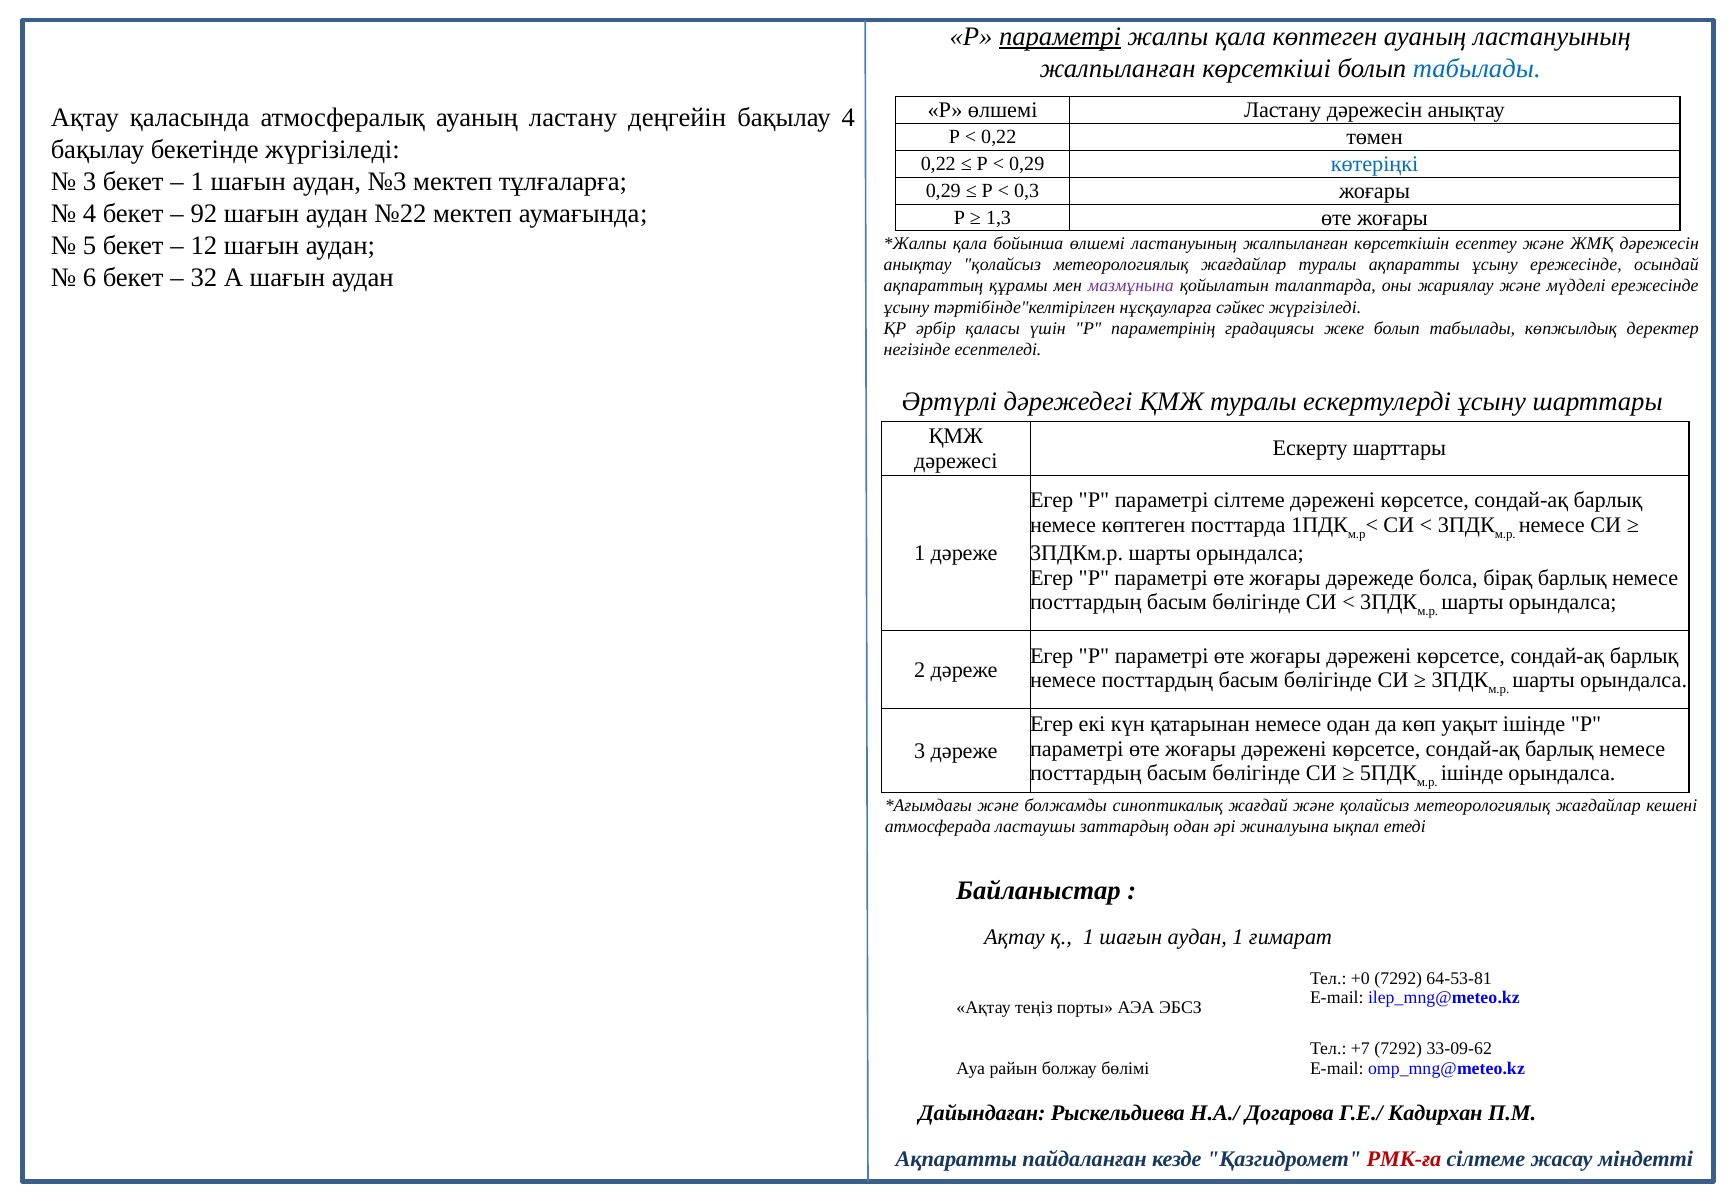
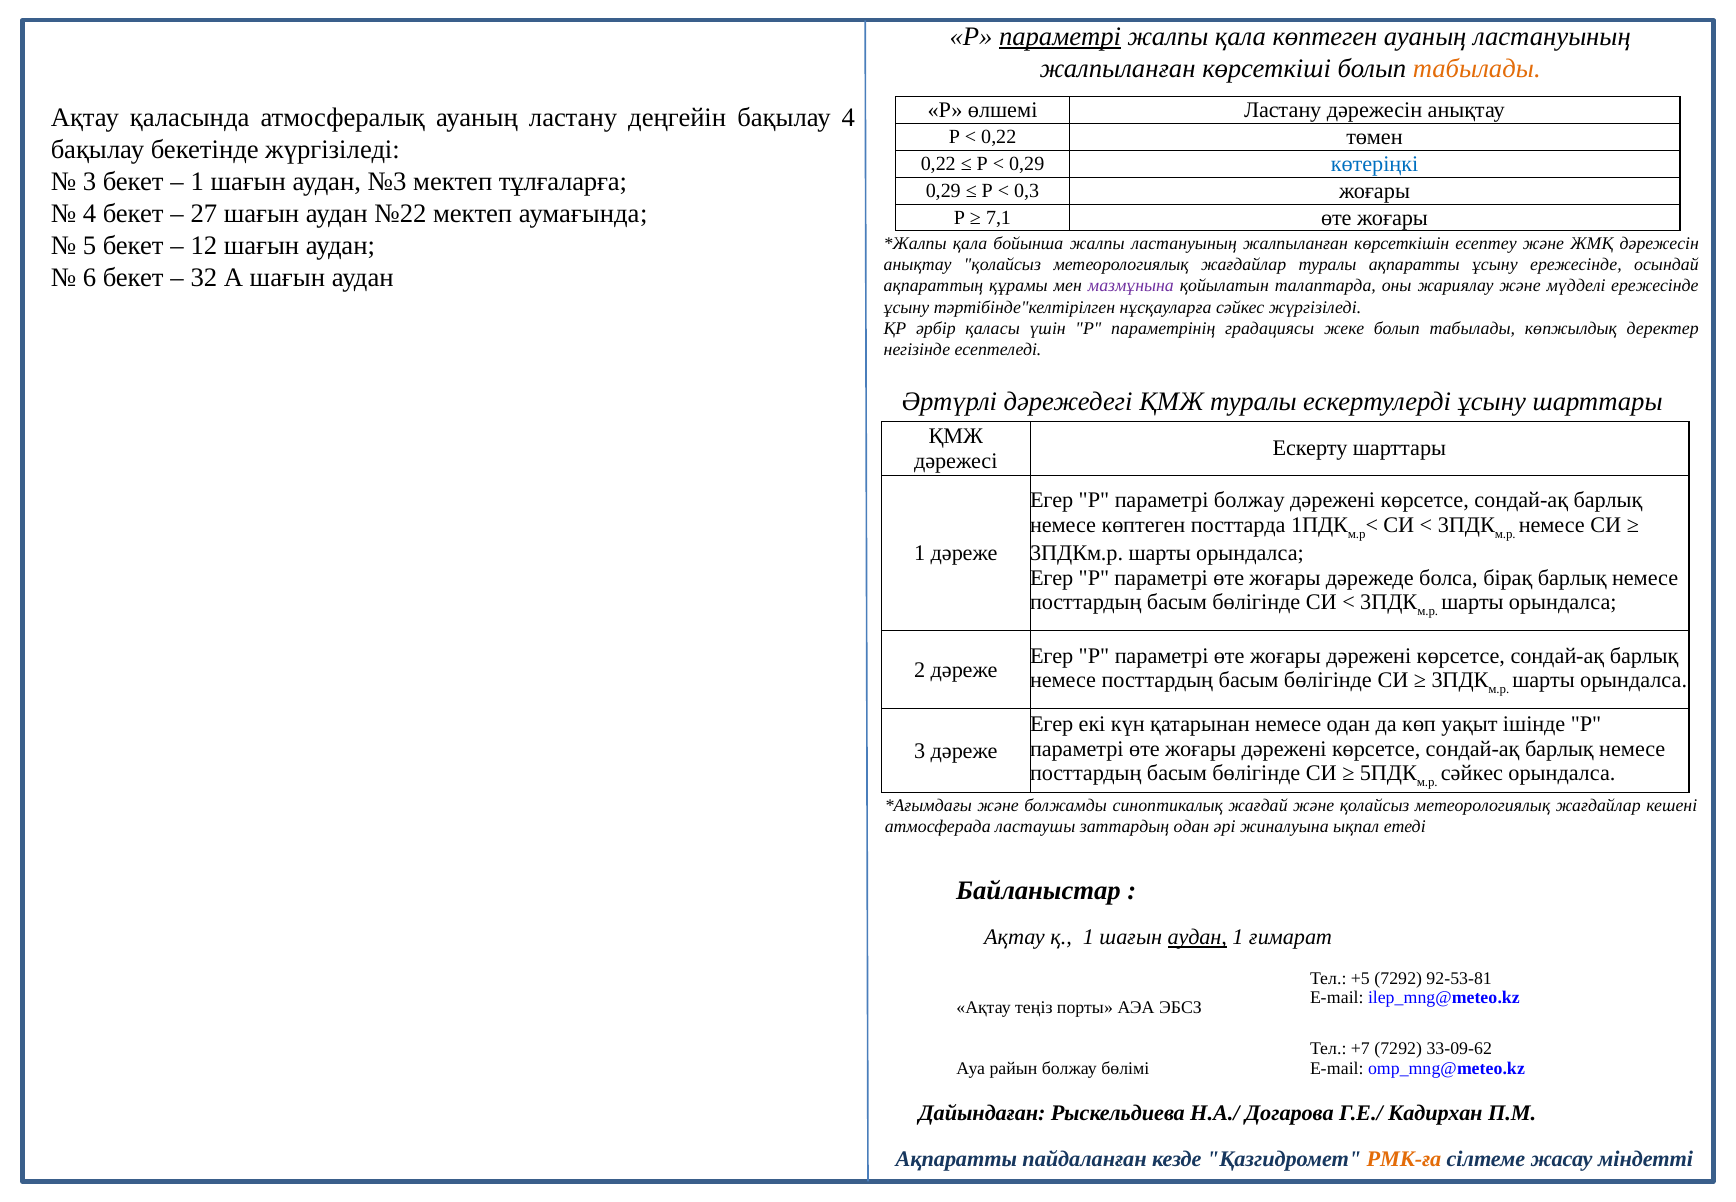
табылады at (1477, 69) colour: blue -> orange
92: 92 -> 27
1,3: 1,3 -> 7,1
бойынша өлшемі: өлшемі -> жалпы
параметрі сілтеме: сілтеме -> болжау
ішінде at (1472, 773): ішінде -> сәйкес
аудан at (1197, 937) underline: none -> present
+0: +0 -> +5
64-53-81: 64-53-81 -> 92-53-81
РМК-ға colour: red -> orange
